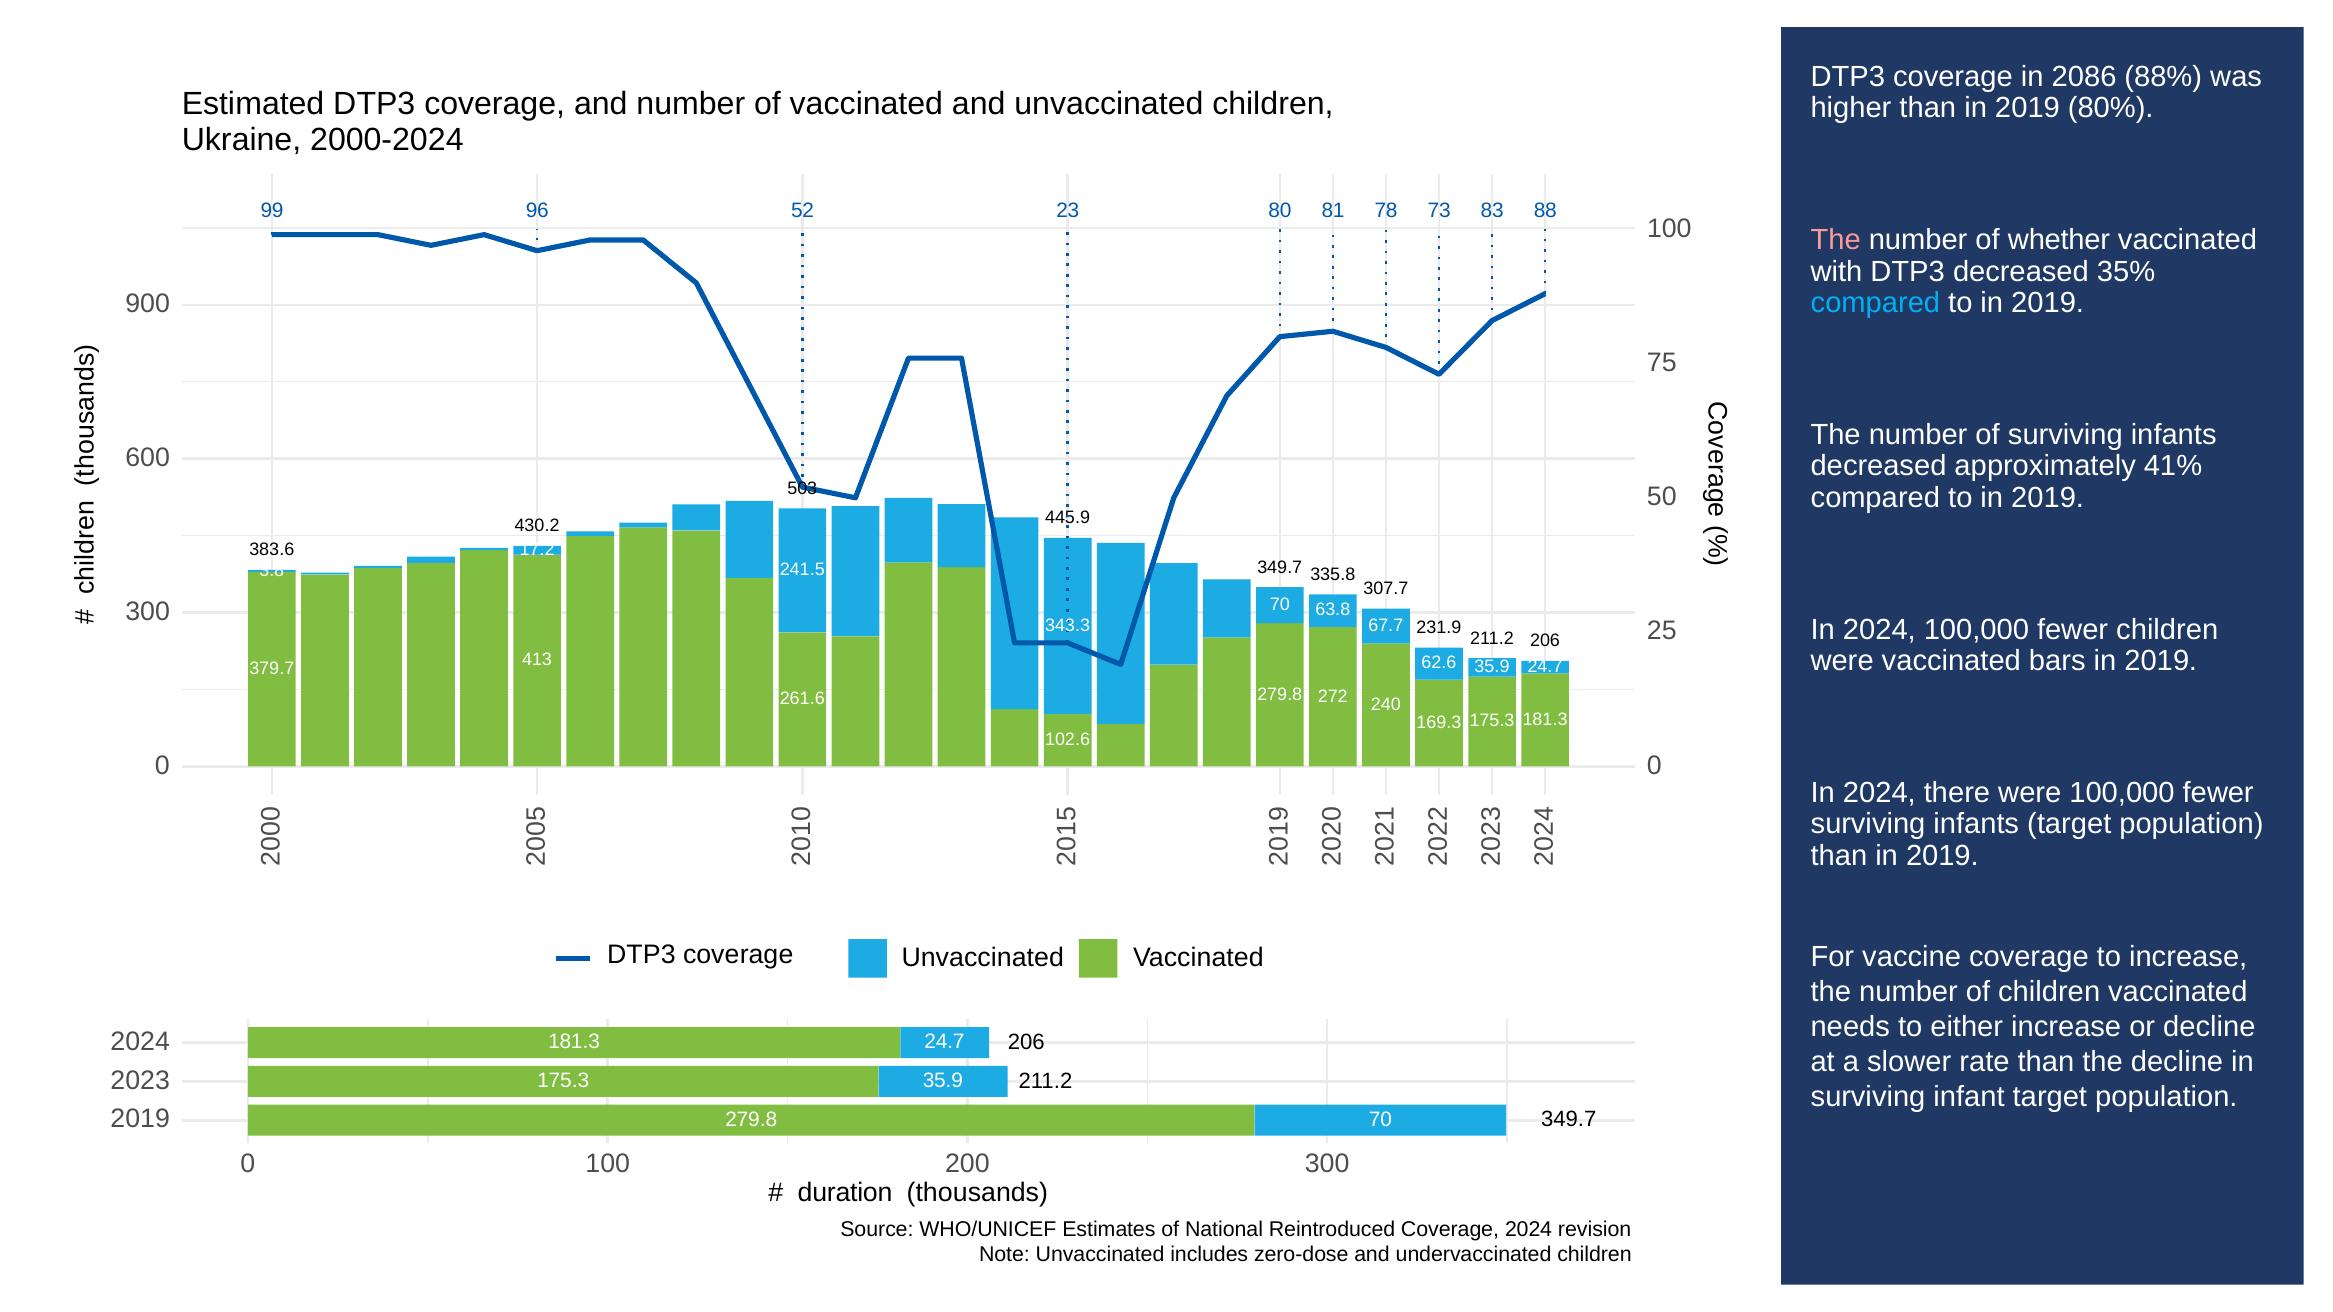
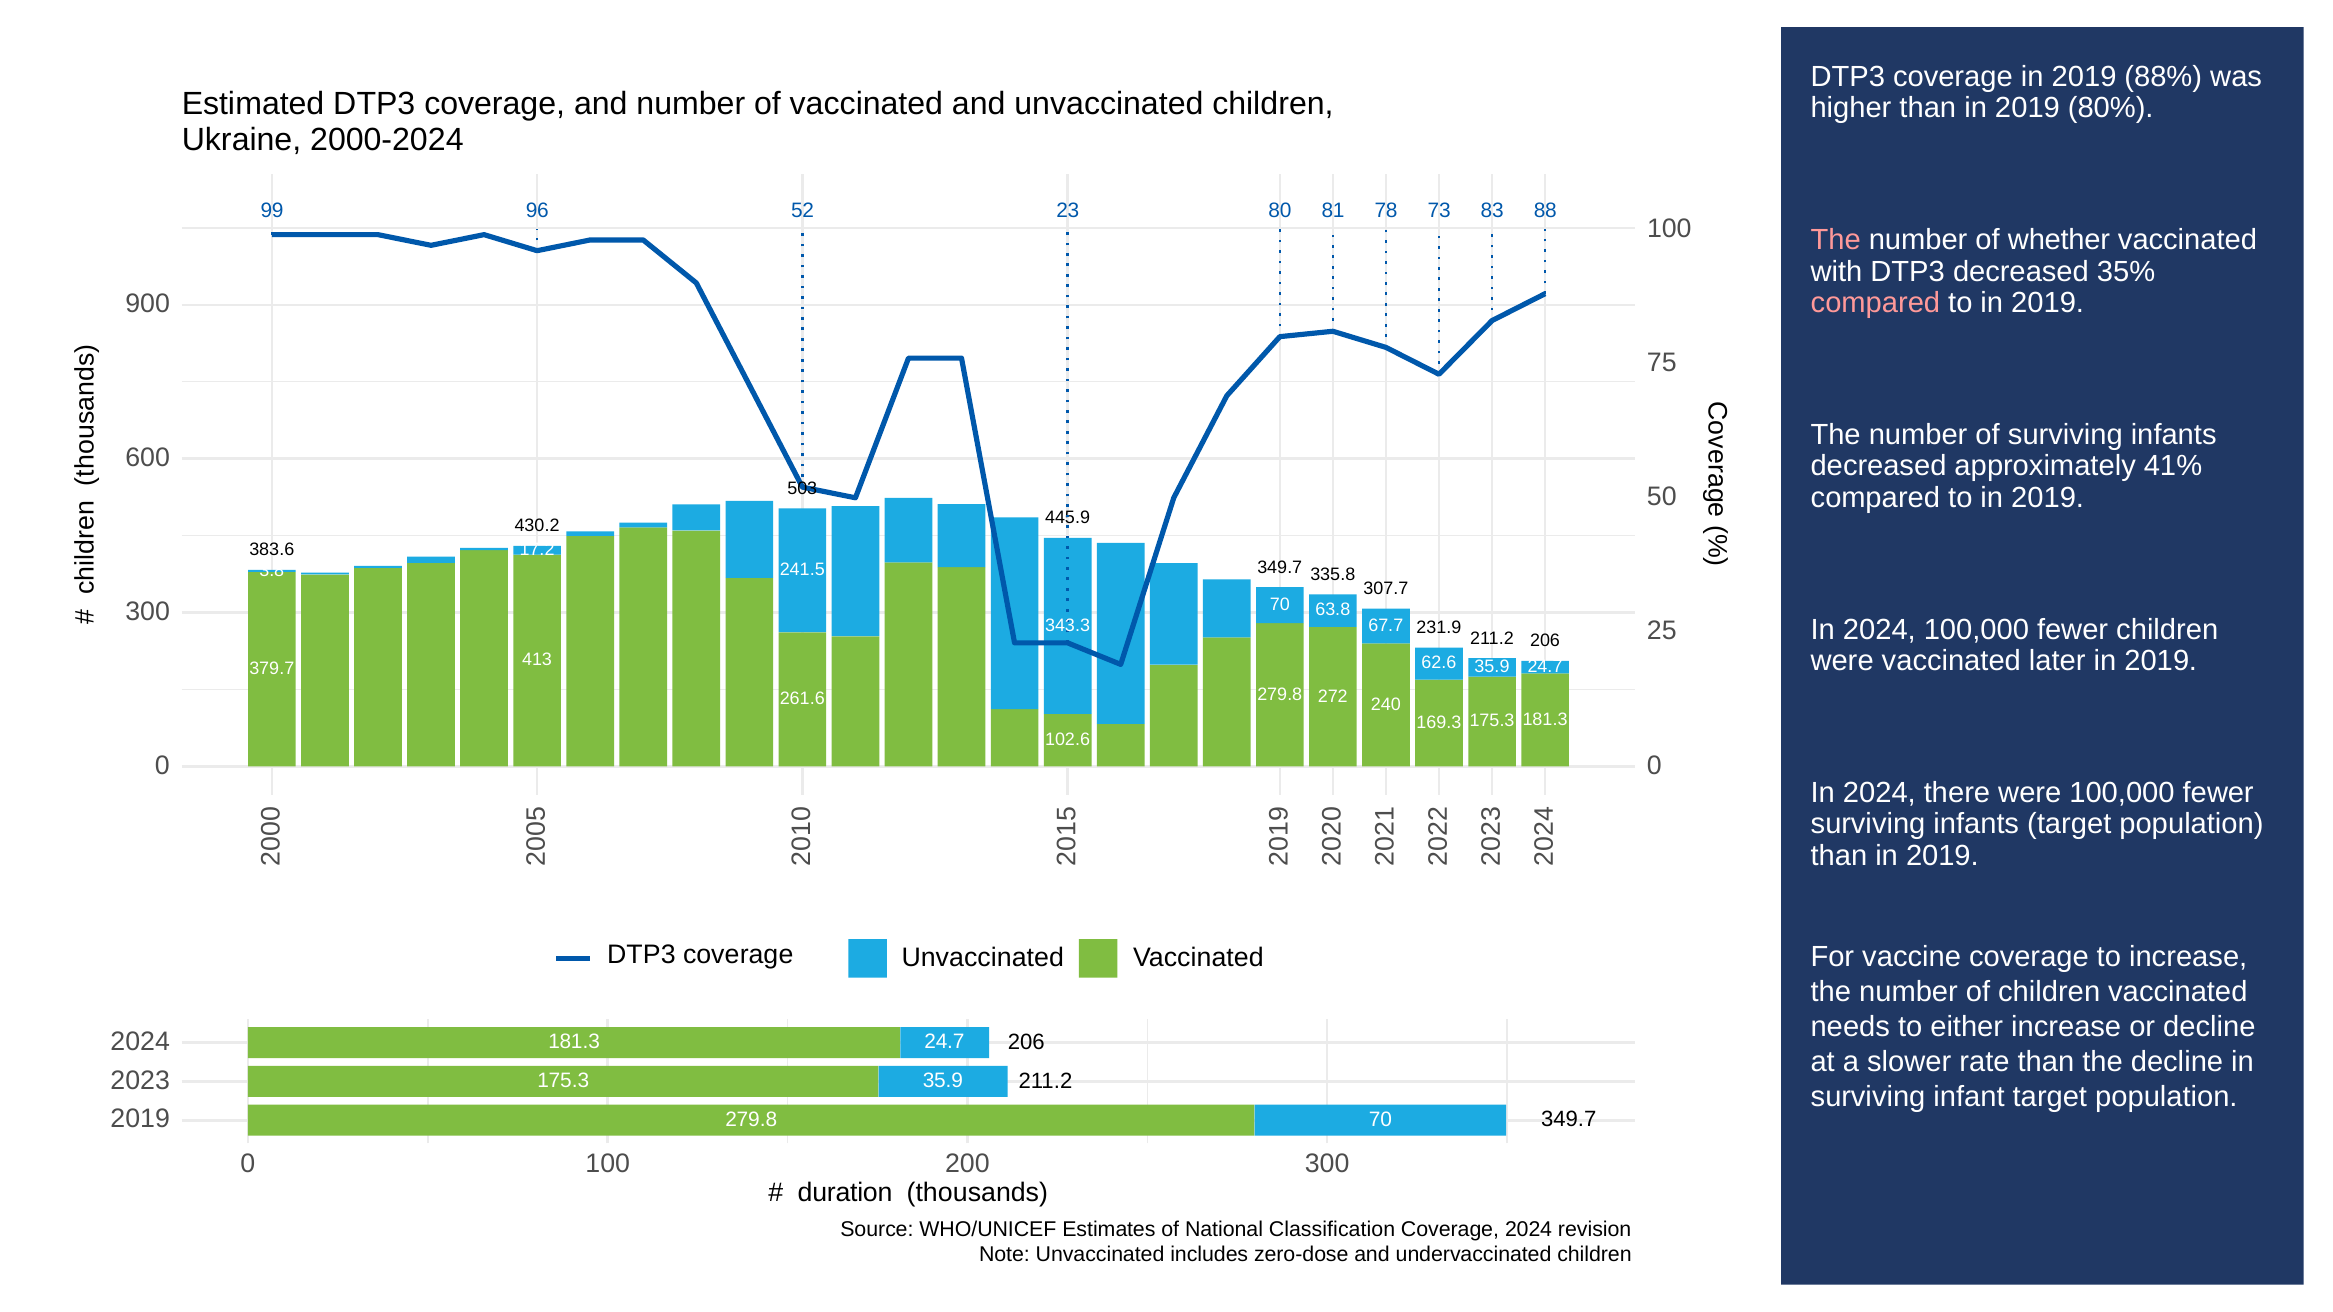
coverage in 2086: 2086 -> 2019
compared at (1875, 303) colour: light blue -> pink
bars: bars -> later
Reintroduced: Reintroduced -> Classification
